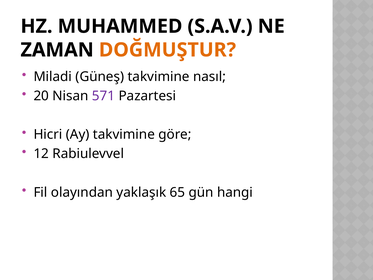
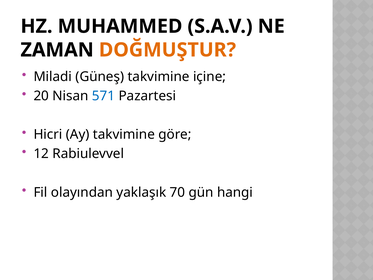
nasıl: nasıl -> içine
571 colour: purple -> blue
65: 65 -> 70
